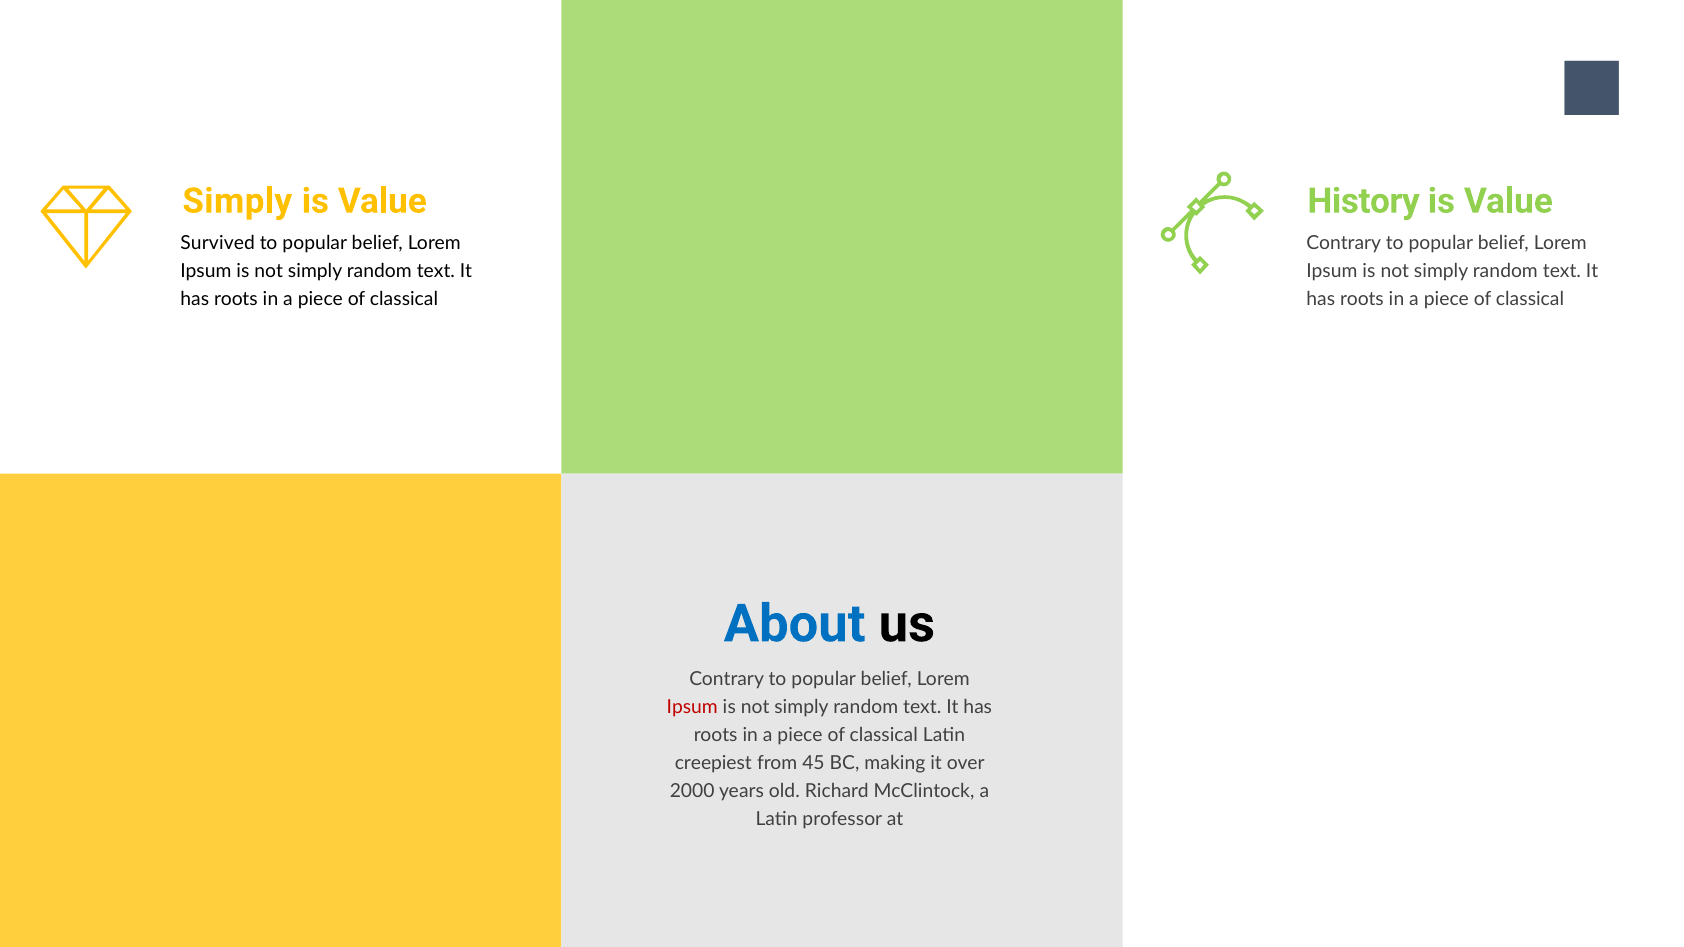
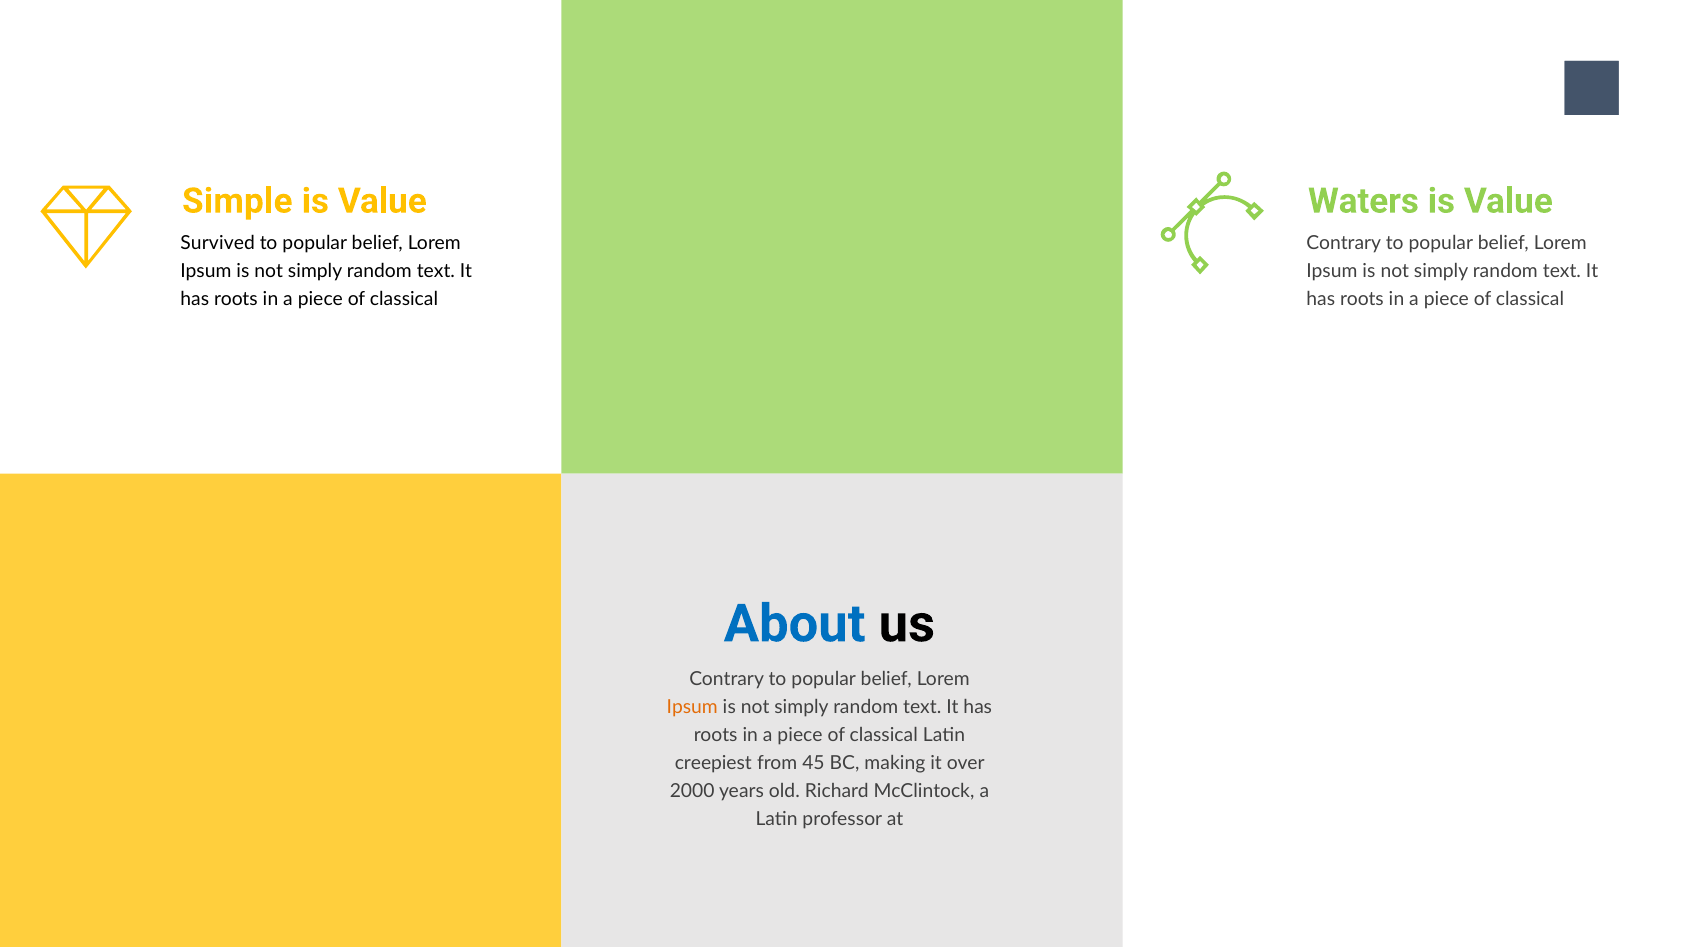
Simply at (237, 201): Simply -> Simple
History: History -> Waters
Ipsum at (692, 707) colour: red -> orange
